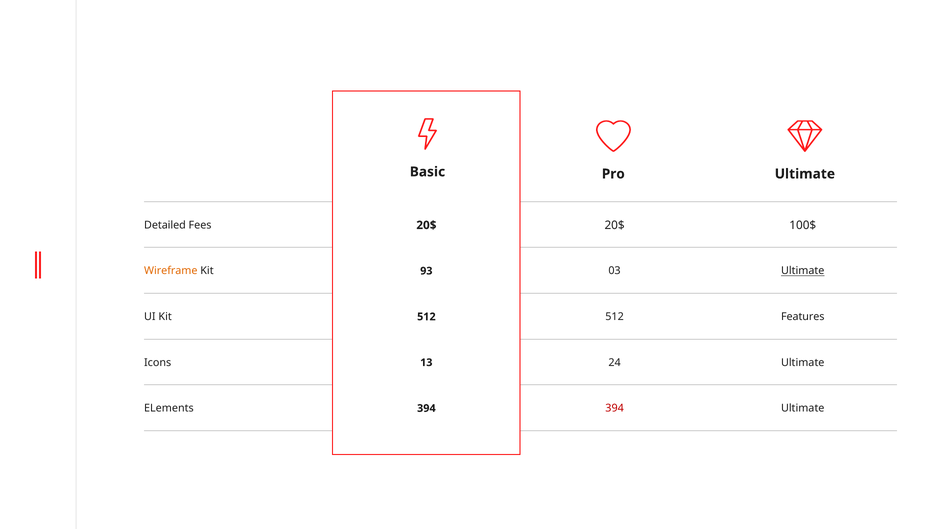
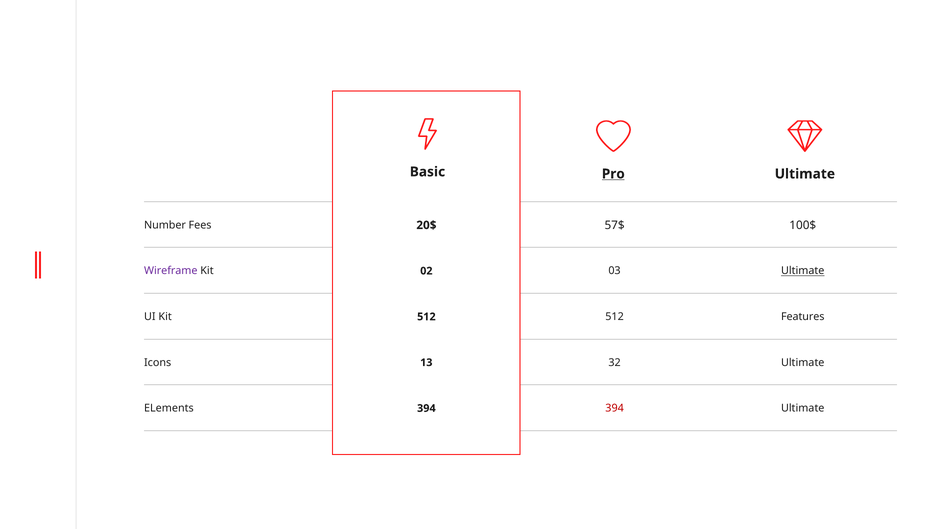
Pro underline: none -> present
Detailed: Detailed -> Number
20$ 20$: 20$ -> 57$
Wireframe colour: orange -> purple
93: 93 -> 02
24: 24 -> 32
